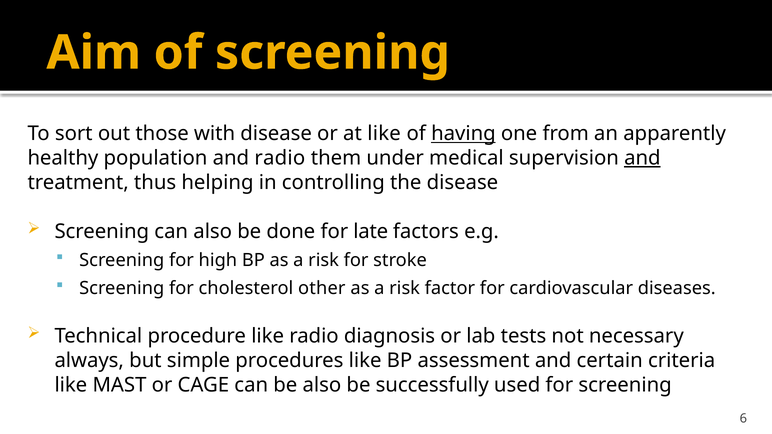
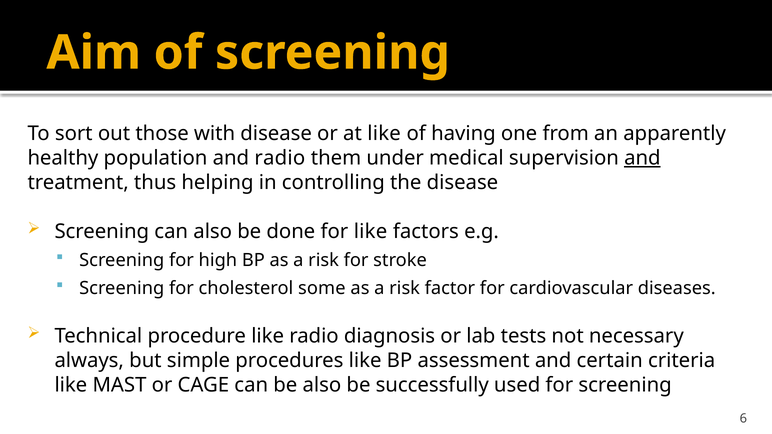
having underline: present -> none
for late: late -> like
other: other -> some
